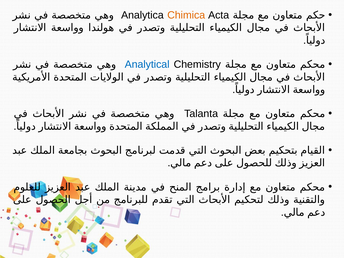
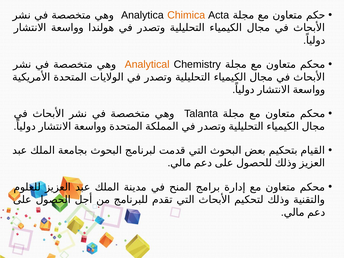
Analytical colour: blue -> orange
